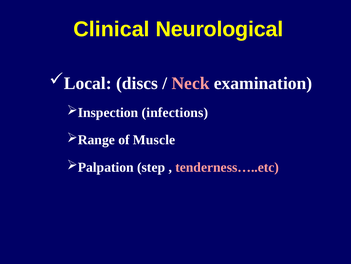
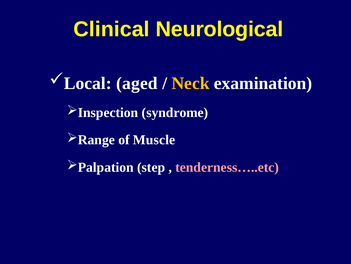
discs: discs -> aged
Neck colour: pink -> yellow
infections: infections -> syndrome
